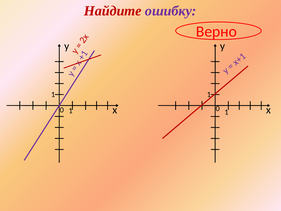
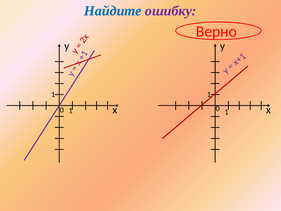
Найдите colour: red -> blue
